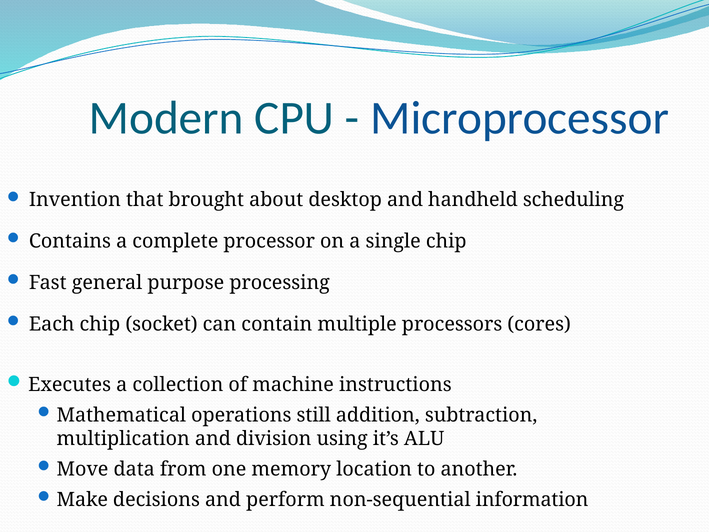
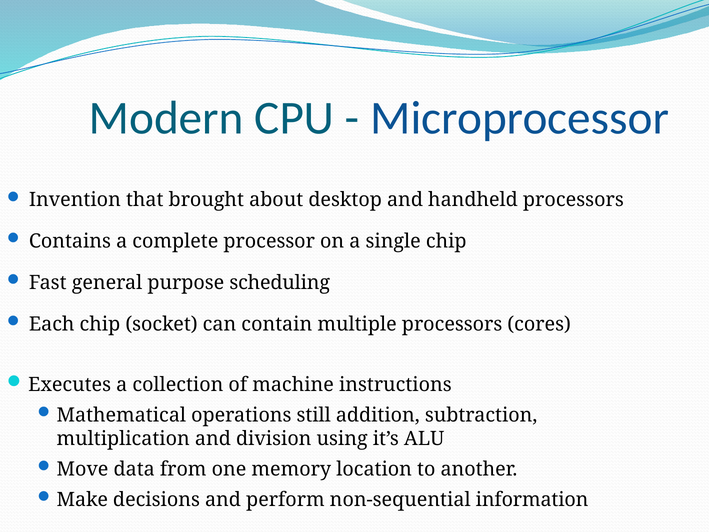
handheld scheduling: scheduling -> processors
processing: processing -> scheduling
